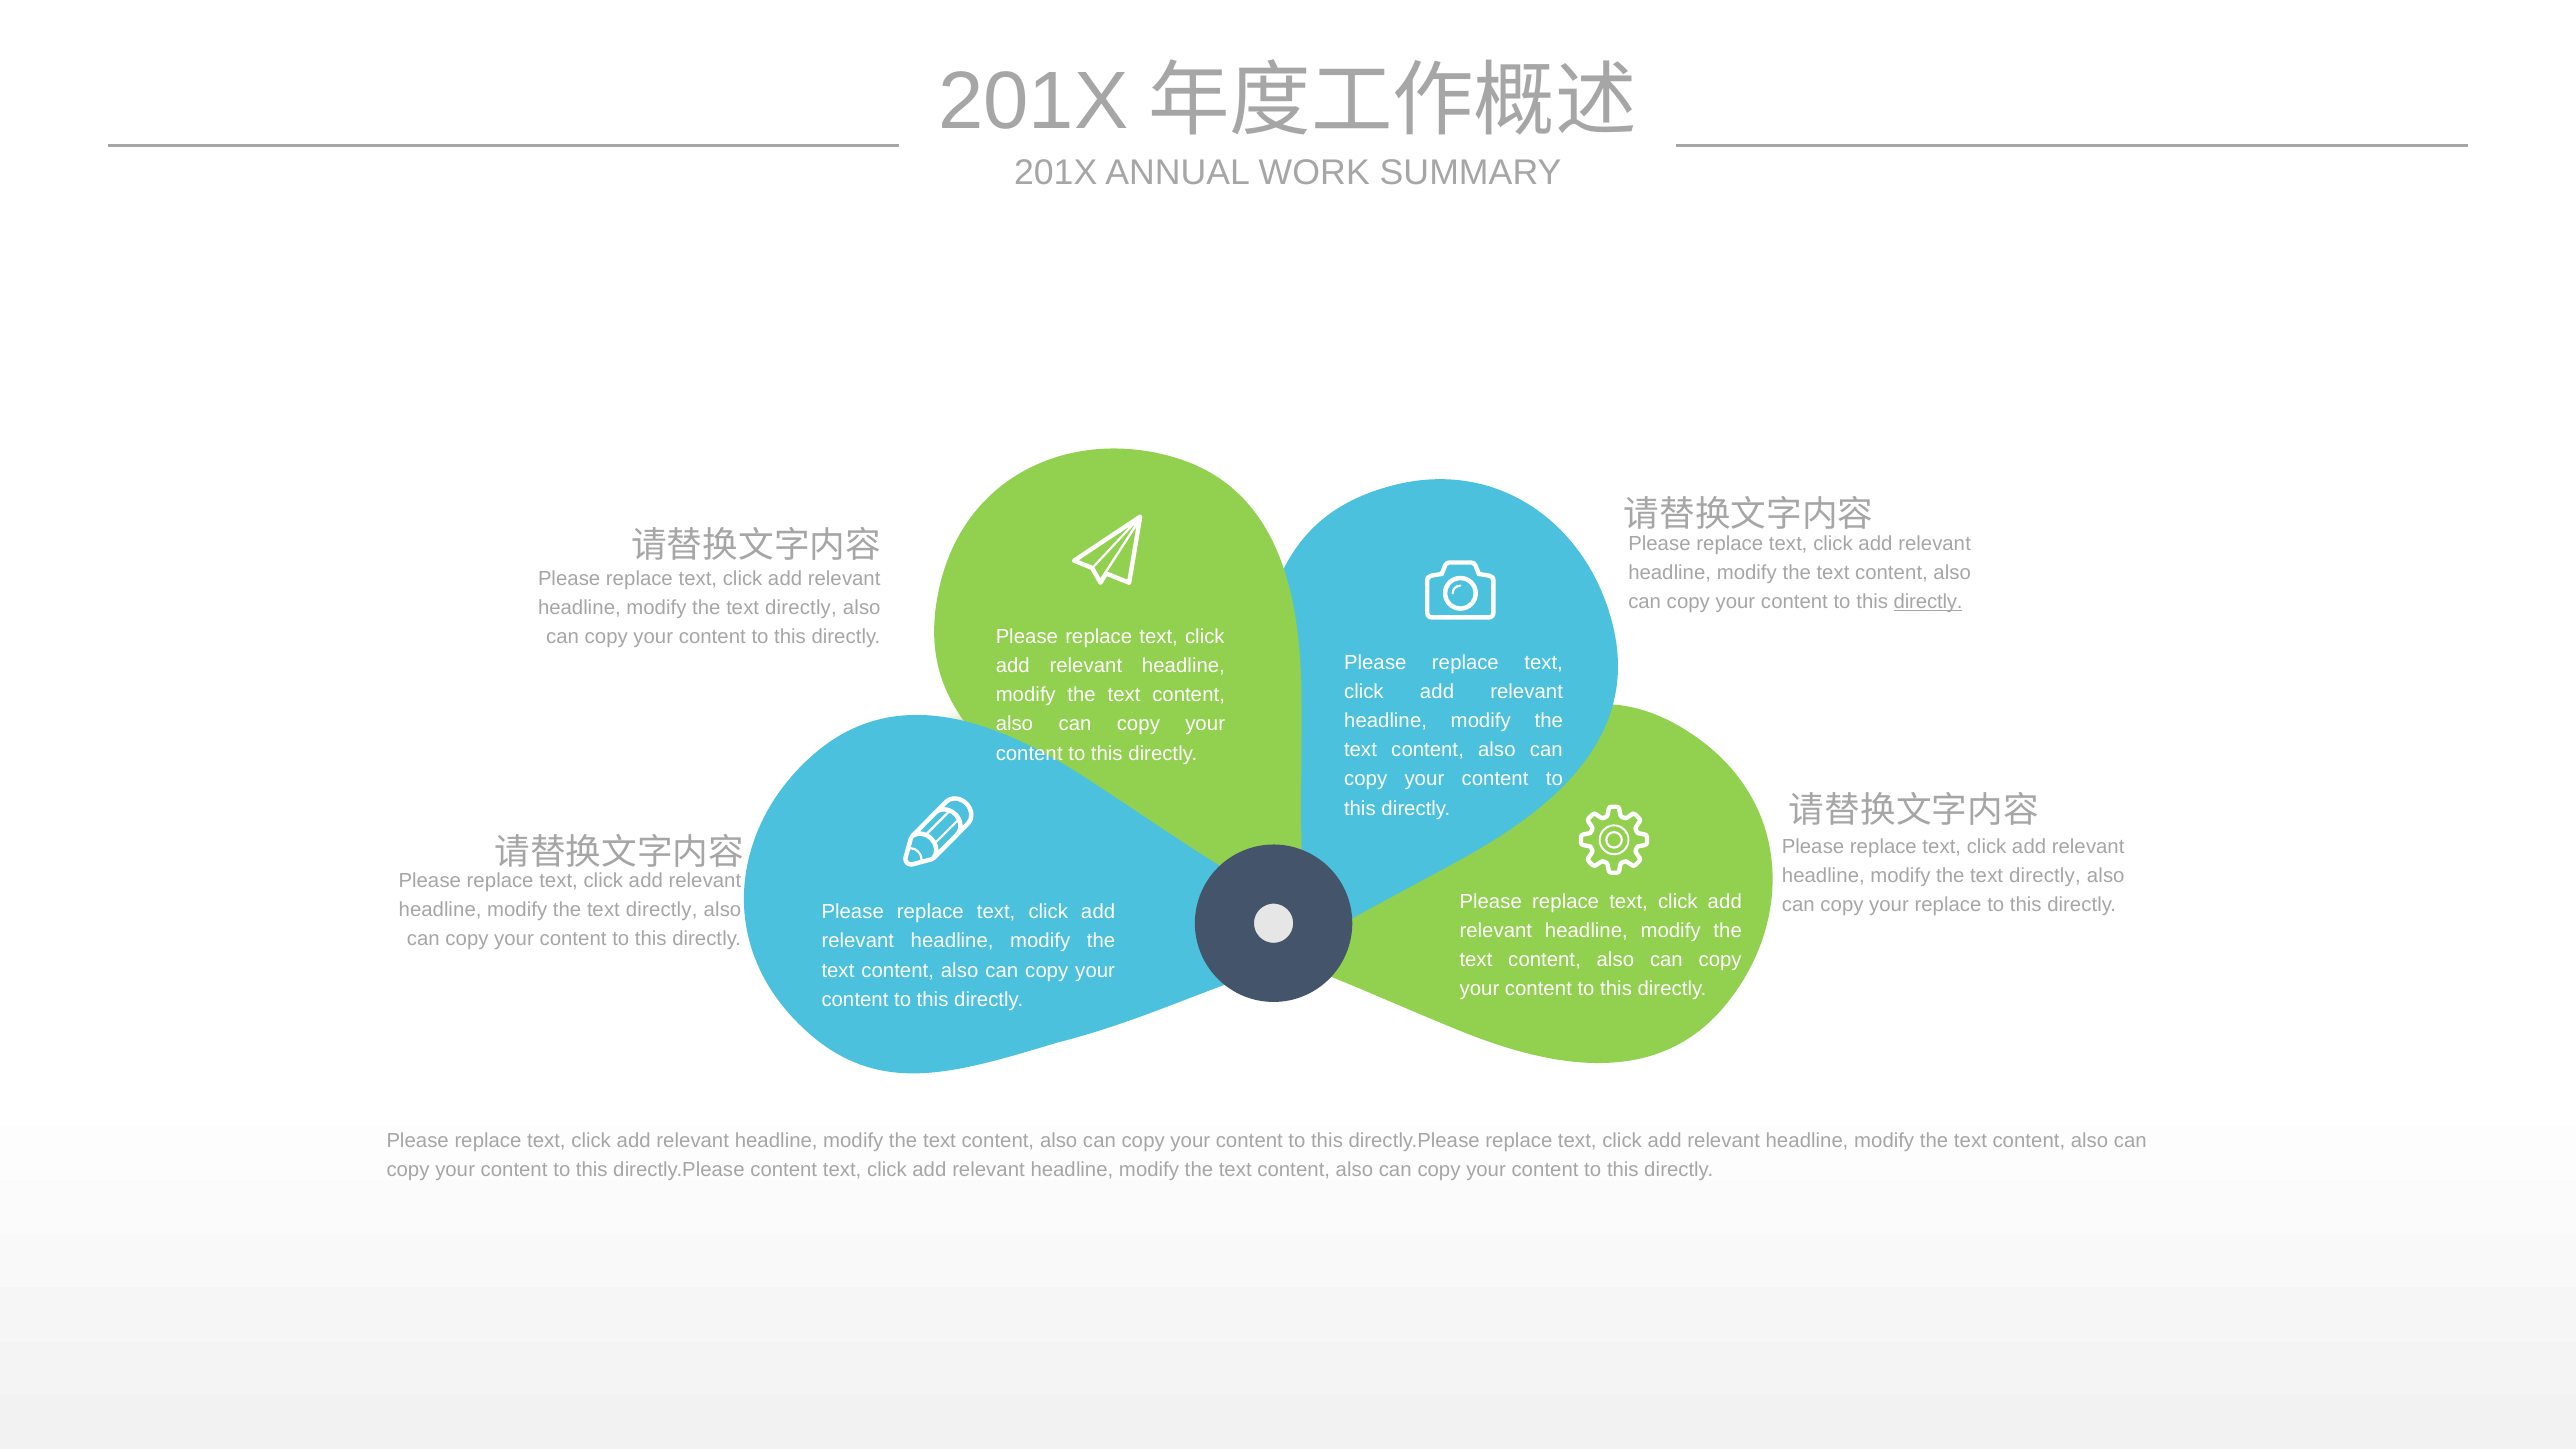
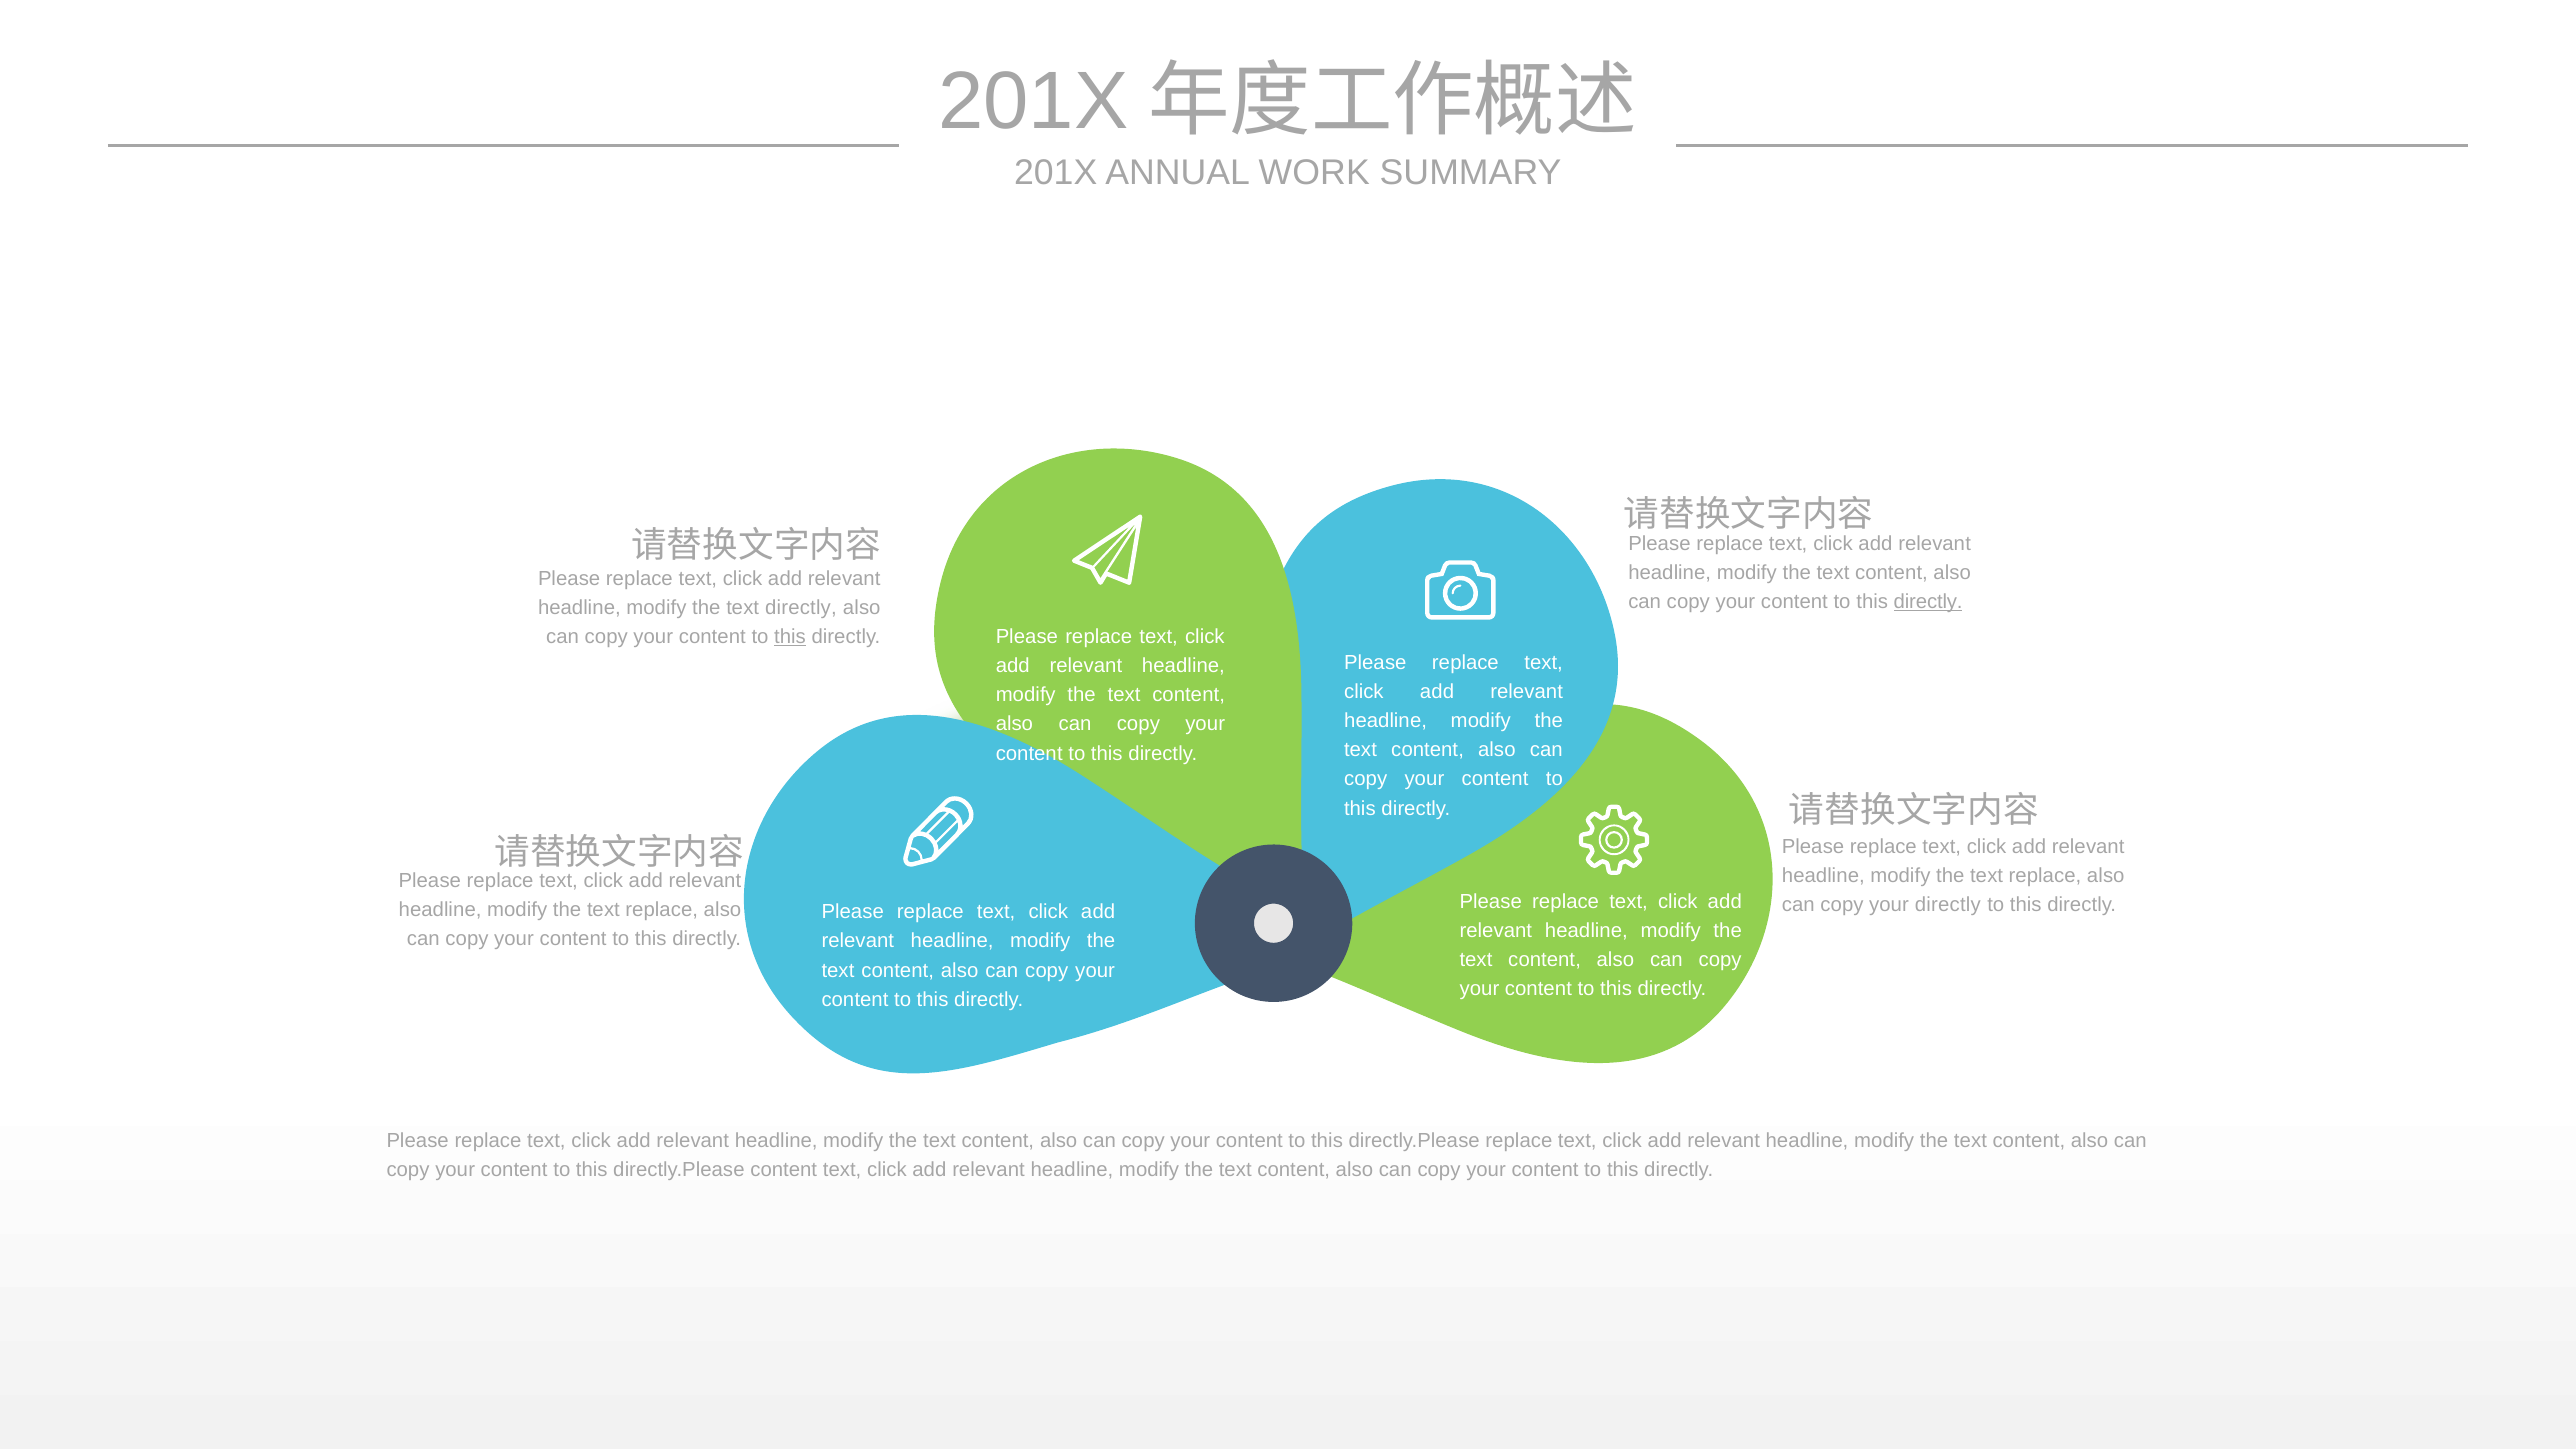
this at (790, 637) underline: none -> present
directly at (2045, 876): directly -> replace
your replace: replace -> directly
directly at (662, 910): directly -> replace
